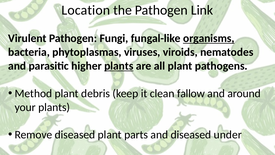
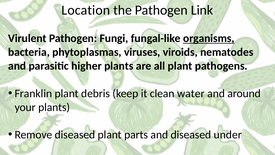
plants at (119, 66) underline: present -> none
Method: Method -> Franklin
fallow: fallow -> water
